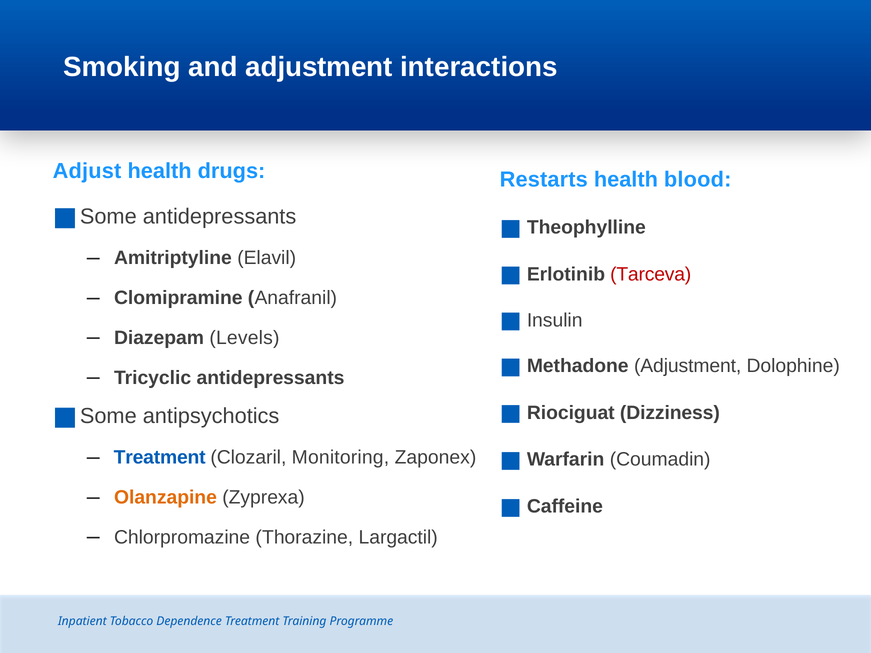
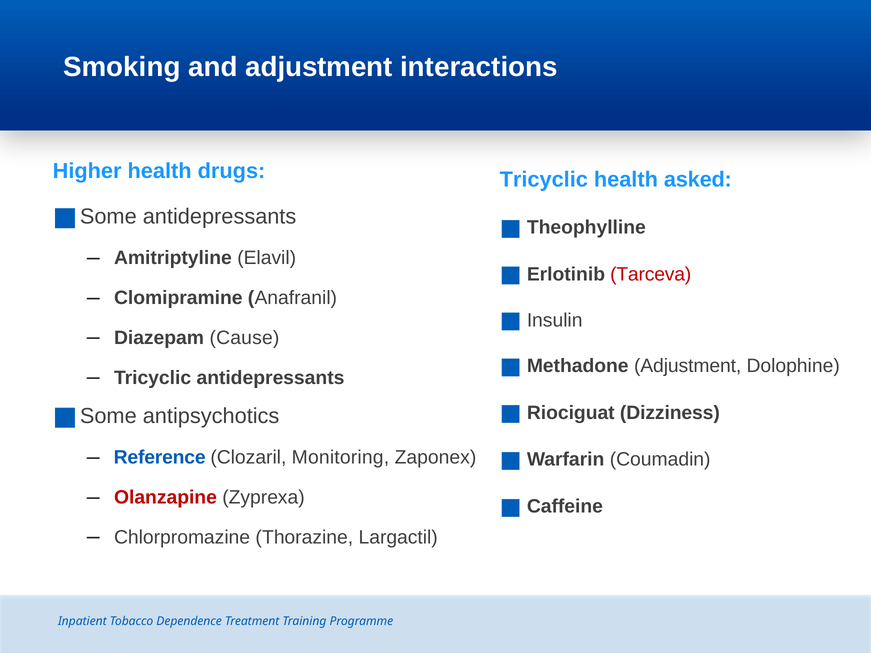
Adjust: Adjust -> Higher
Restarts at (544, 179): Restarts -> Tricyclic
blood: blood -> asked
Levels: Levels -> Cause
Treatment at (160, 458): Treatment -> Reference
Olanzapine colour: orange -> red
